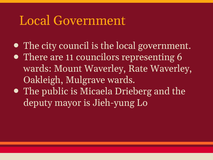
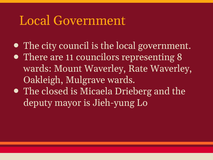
6: 6 -> 8
public: public -> closed
